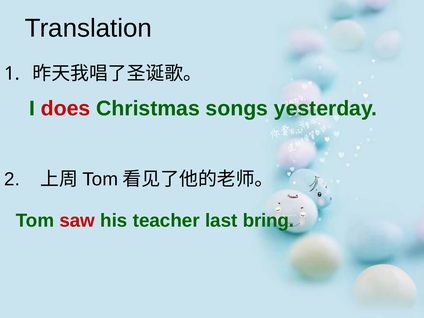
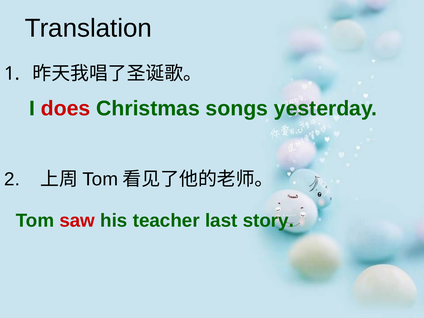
bring: bring -> story
